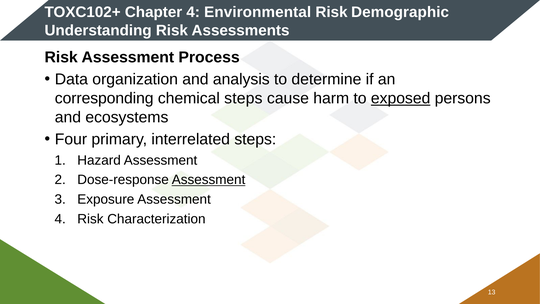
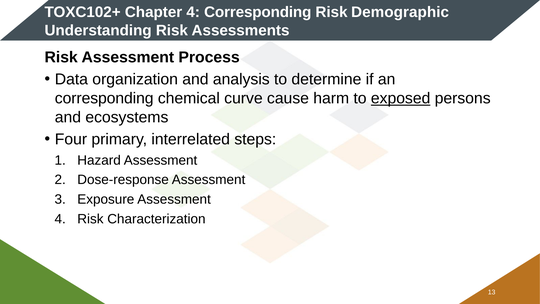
4 Environmental: Environmental -> Corresponding
chemical steps: steps -> curve
Assessment at (209, 180) underline: present -> none
